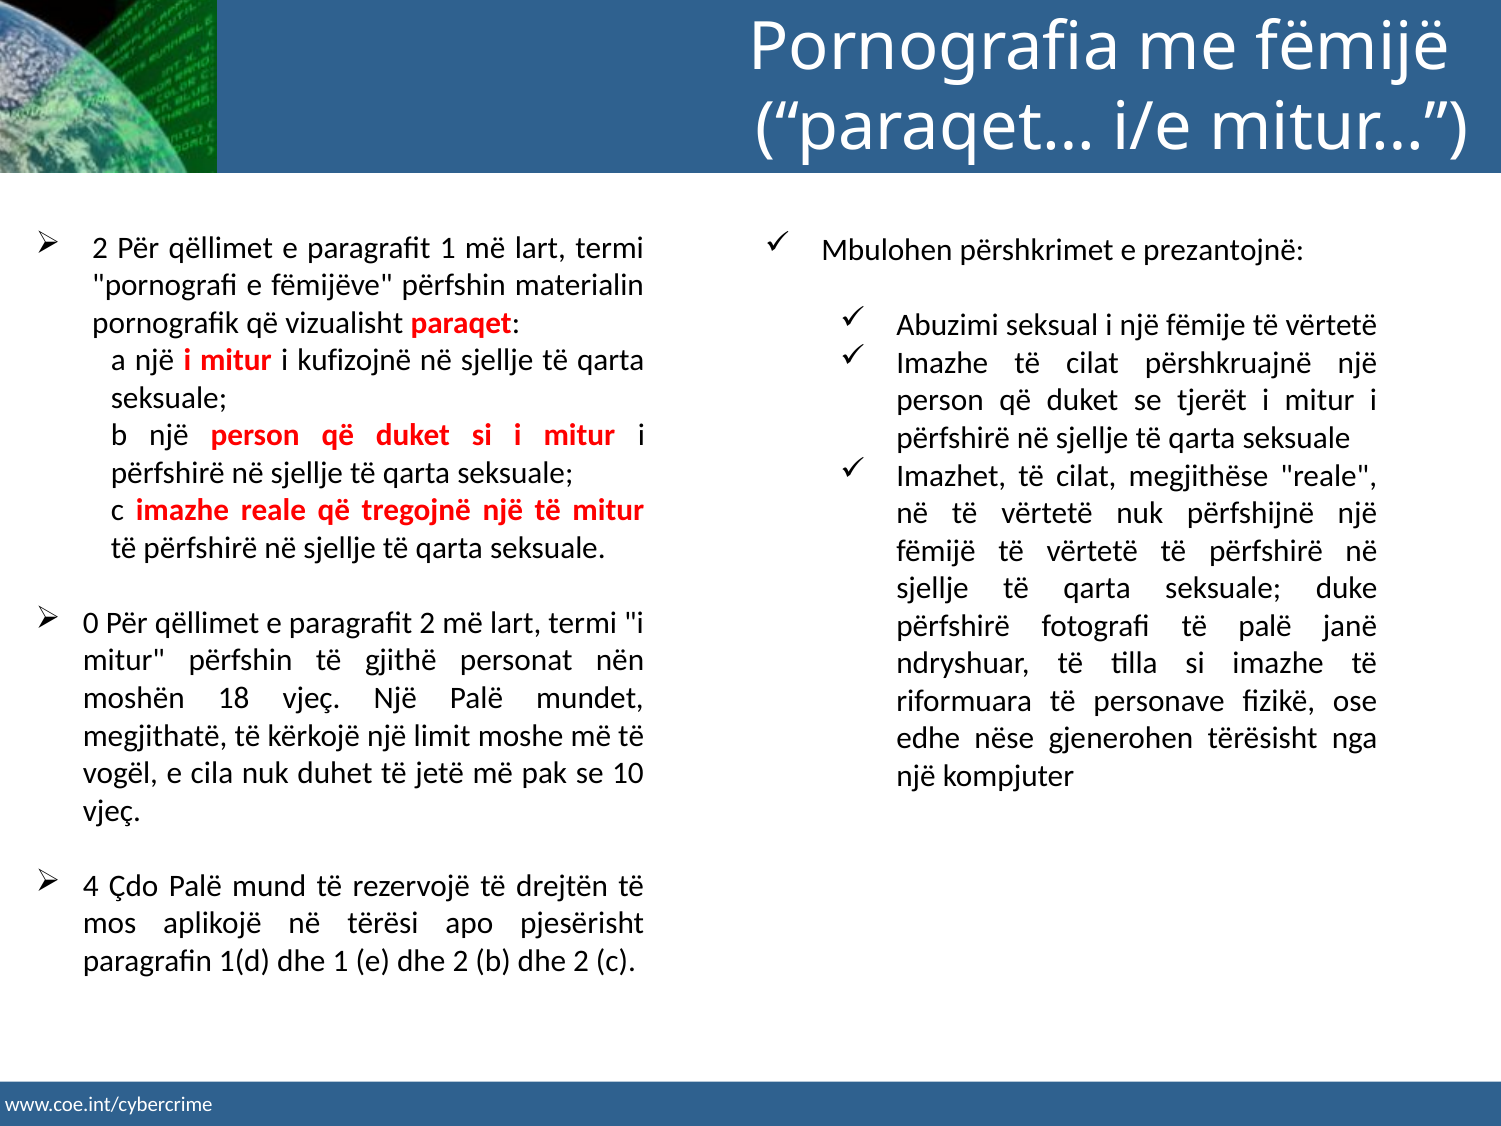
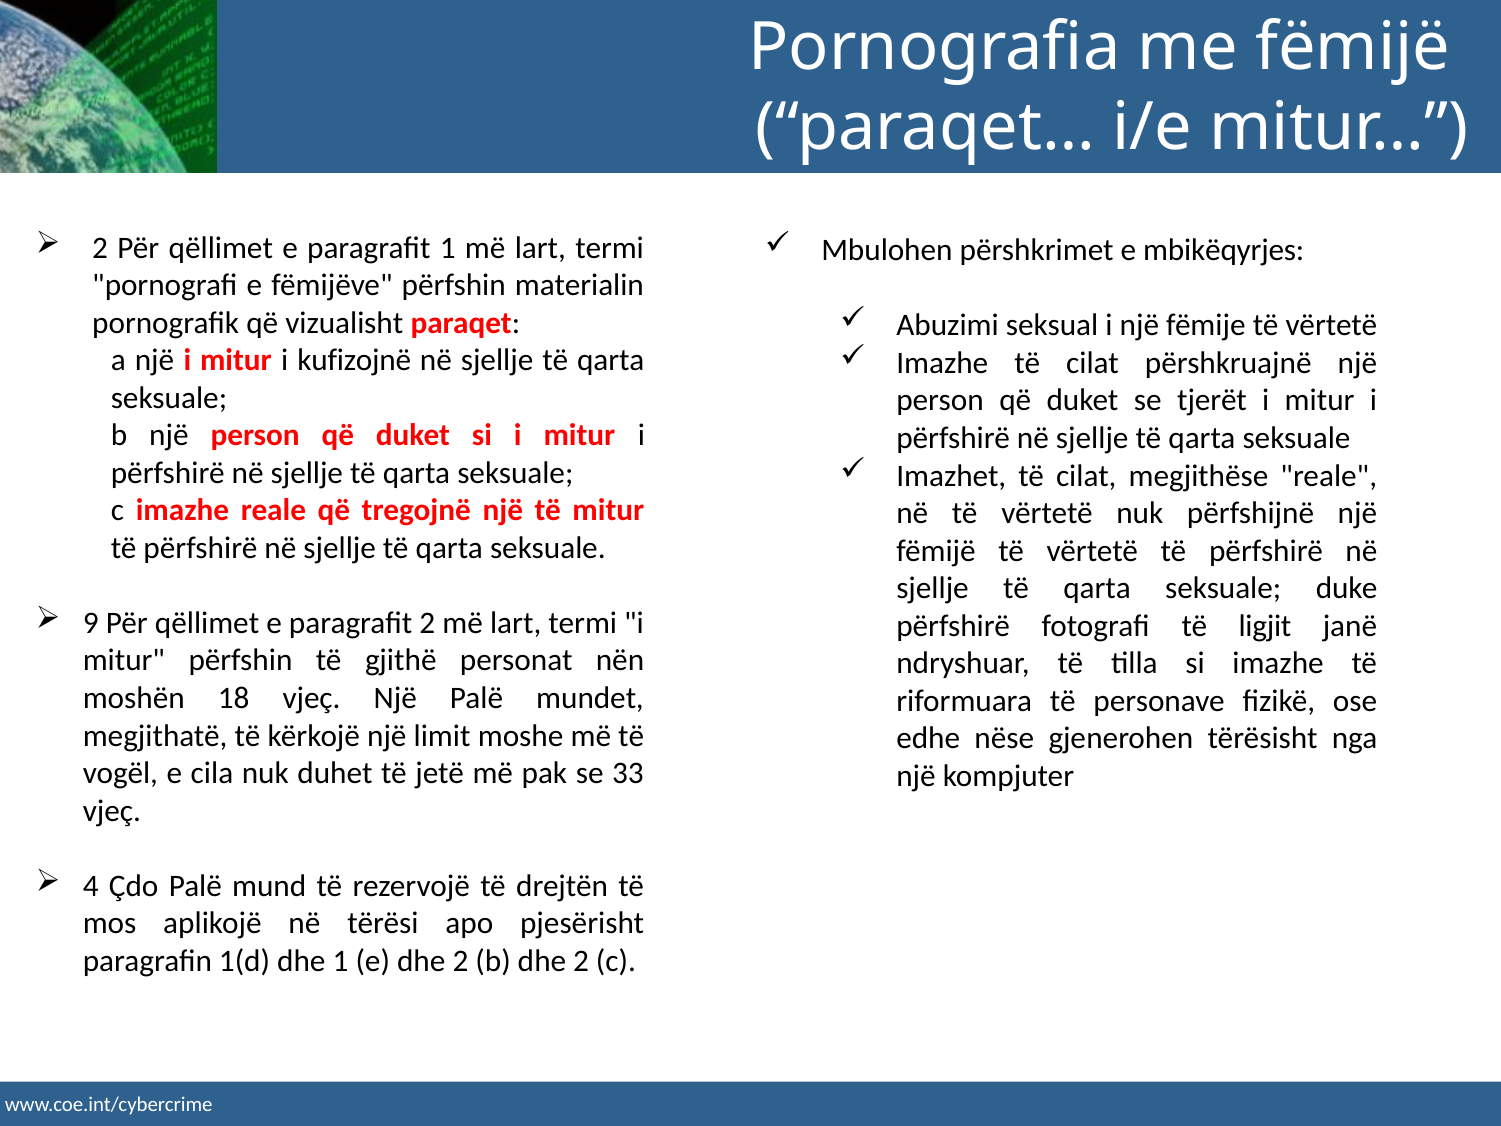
prezantojnë: prezantojnë -> mbikëqyrjes
0: 0 -> 9
të palë: palë -> ligjit
10: 10 -> 33
